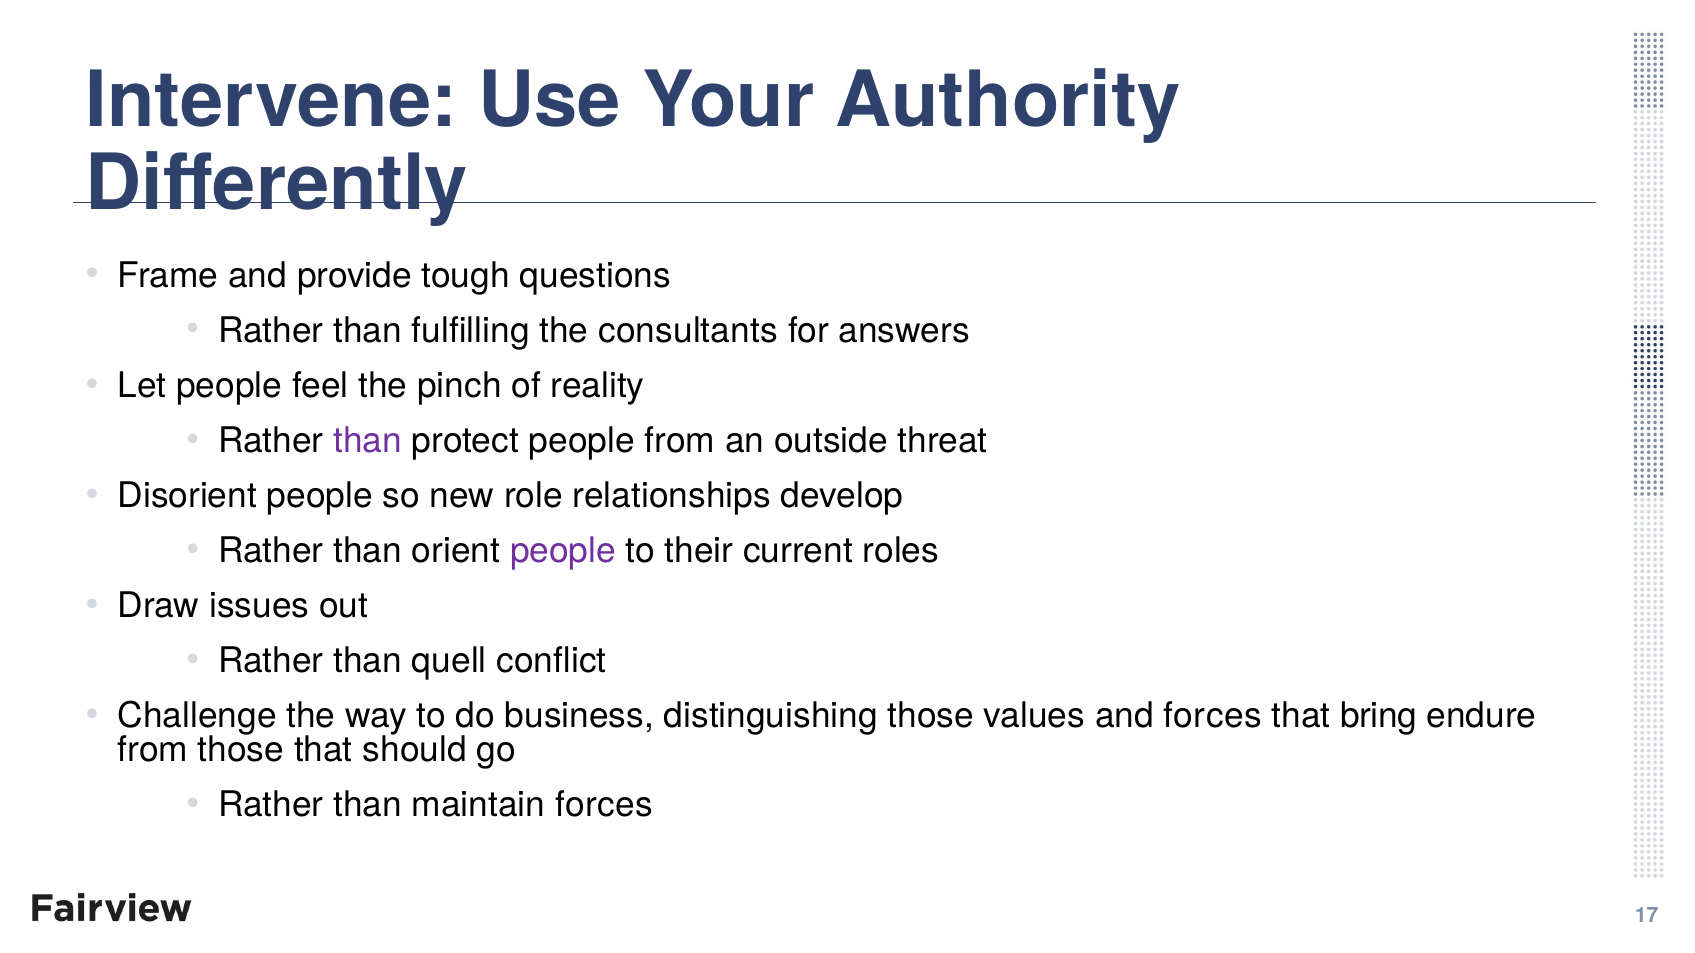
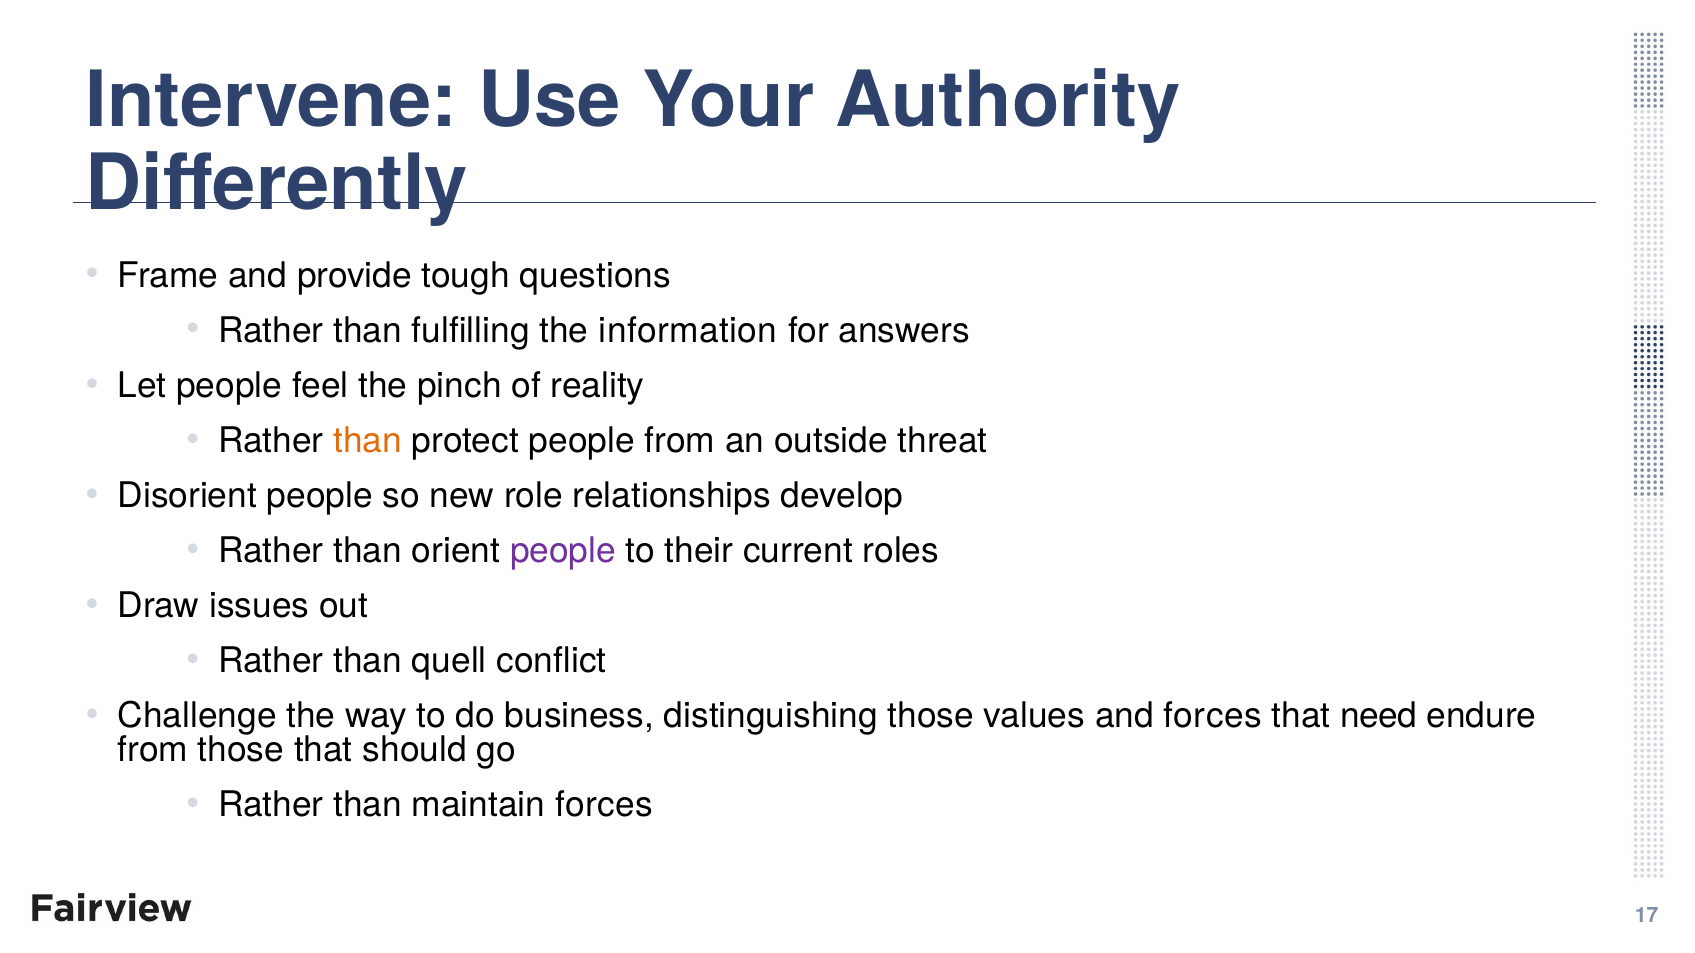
consultants: consultants -> information
than at (368, 441) colour: purple -> orange
bring: bring -> need
